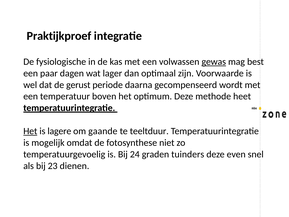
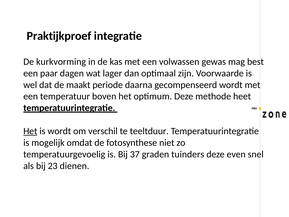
fysiologische: fysiologische -> kurkvorming
gewas underline: present -> none
gerust: gerust -> maakt
is lagere: lagere -> wordt
gaande: gaande -> verschil
24: 24 -> 37
